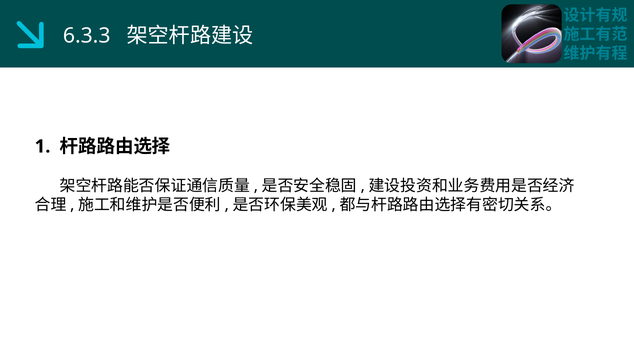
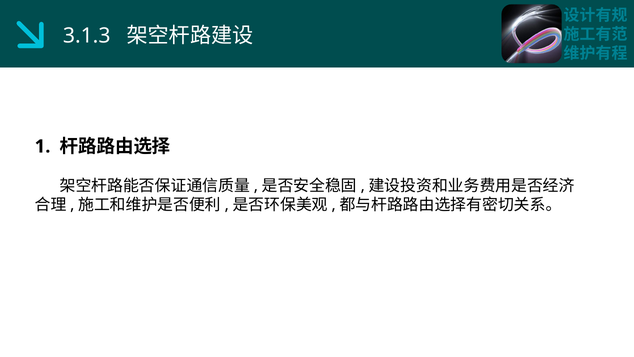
6.3.3: 6.3.3 -> 3.1.3
